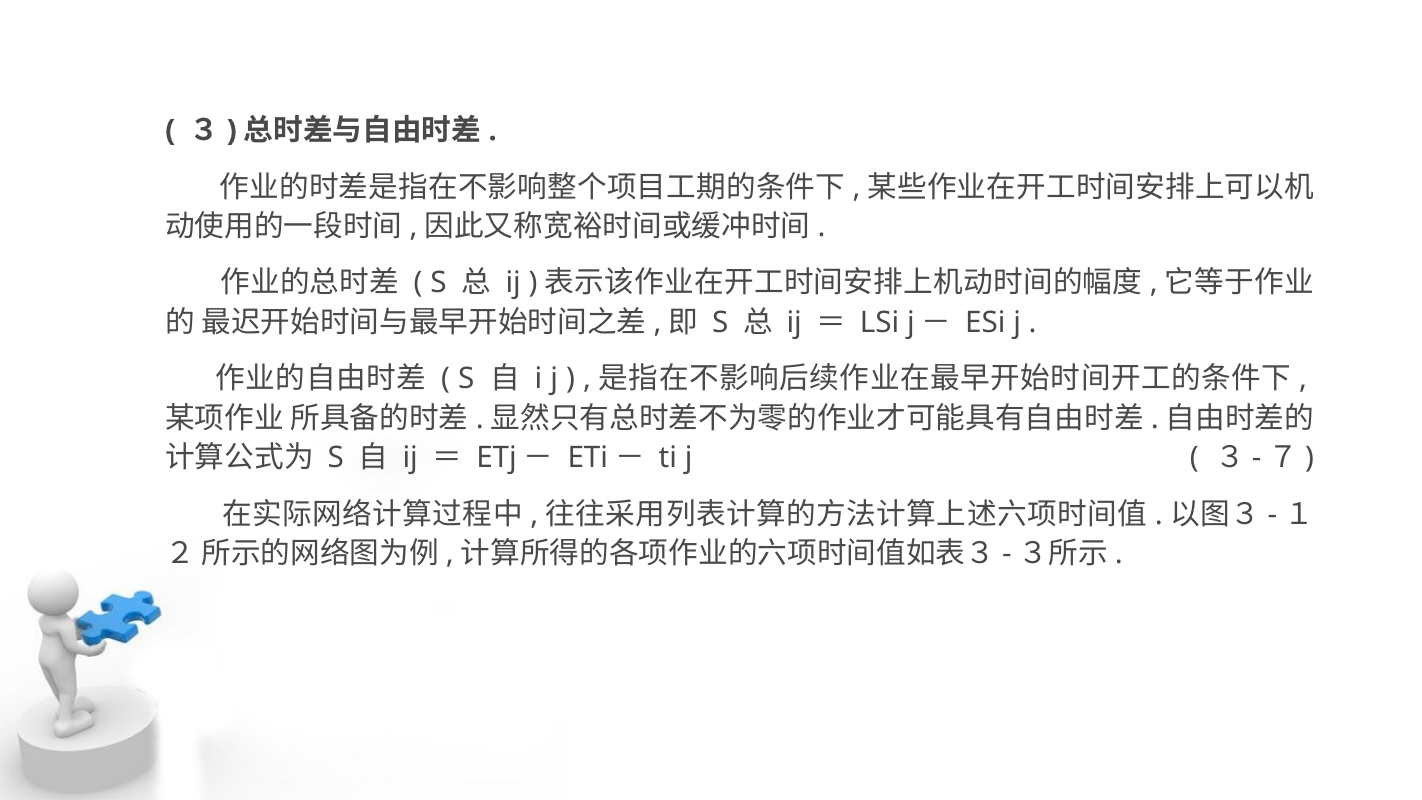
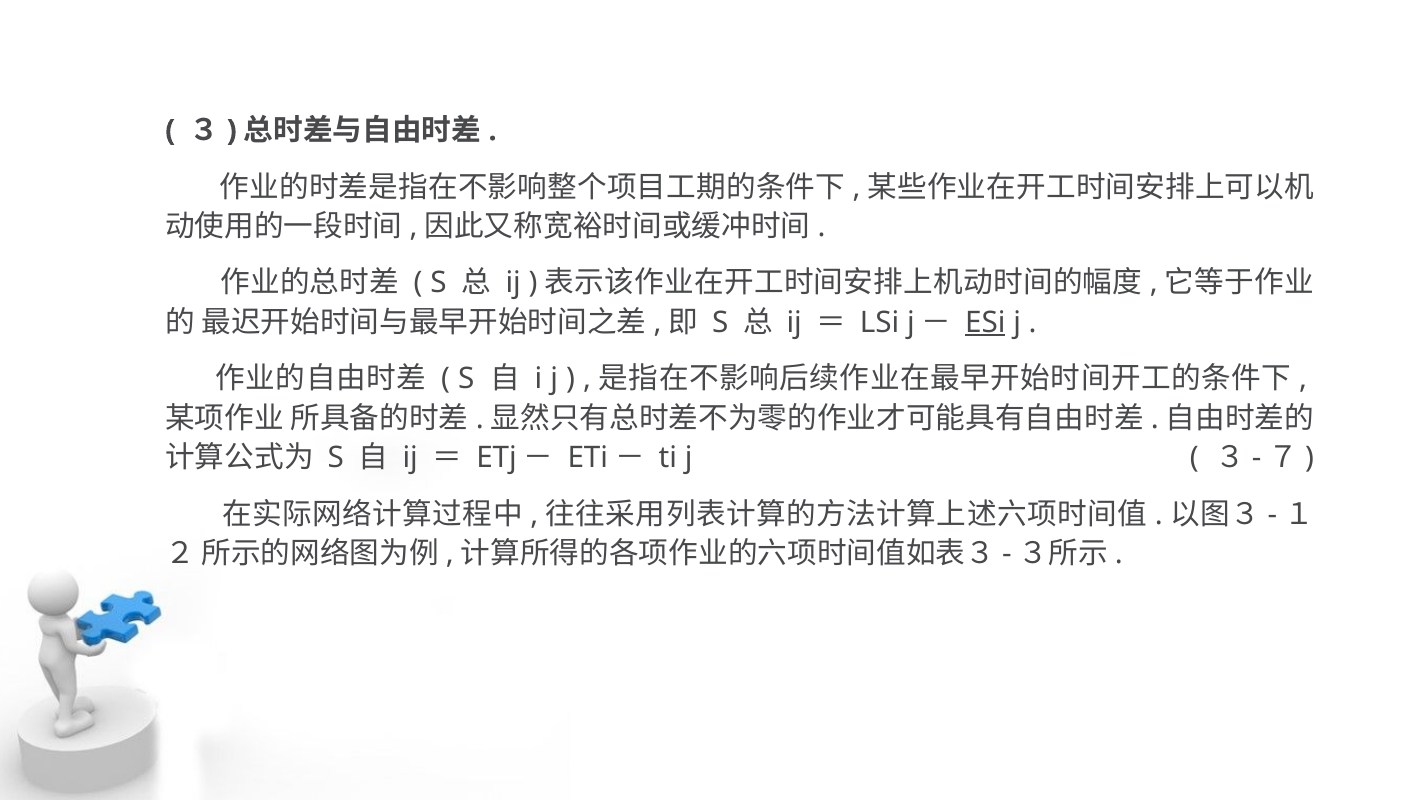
ESi underline: none -> present
